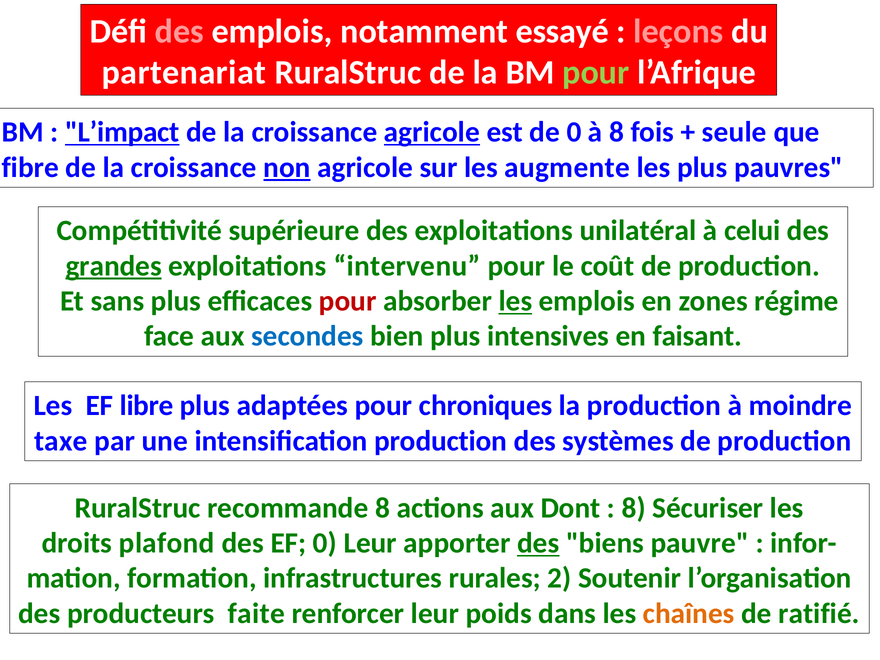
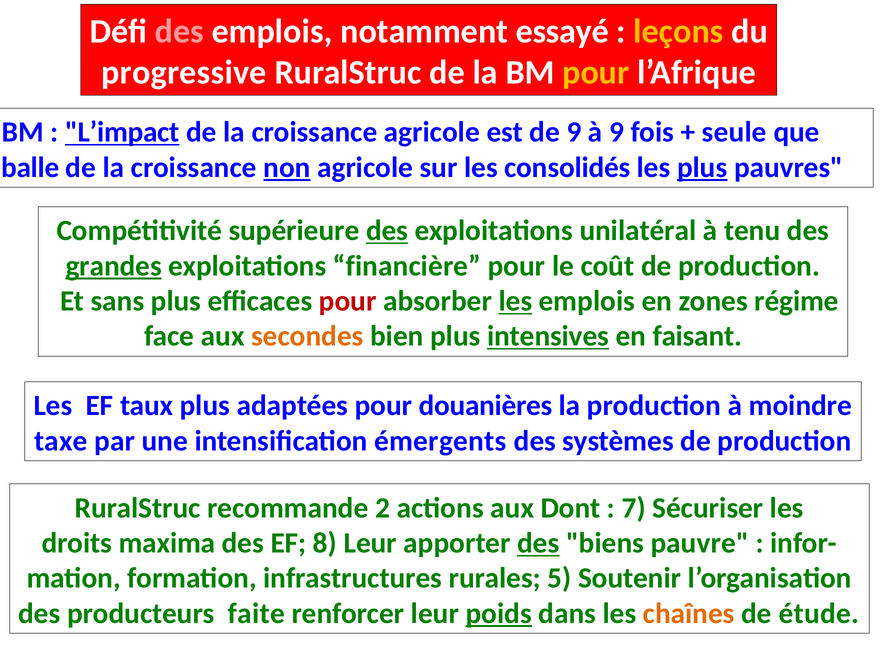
leçons colour: pink -> yellow
partenariat: partenariat -> progressive
pour at (596, 73) colour: light green -> yellow
agricole at (432, 132) underline: present -> none
de 0: 0 -> 9
à 8: 8 -> 9
fibre: fibre -> balle
augmente: augmente -> consolidés
plus at (702, 167) underline: none -> present
des at (387, 231) underline: none -> present
celui: celui -> tenu
intervenu: intervenu -> financière
secondes colour: blue -> orange
intensives underline: none -> present
libre: libre -> taux
chroniques: chroniques -> douanières
intensification production: production -> émergents
recommande 8: 8 -> 2
8 at (634, 508): 8 -> 7
plafond: plafond -> maxima
EF 0: 0 -> 8
2: 2 -> 5
poids underline: none -> present
ratifié: ratifié -> étude
